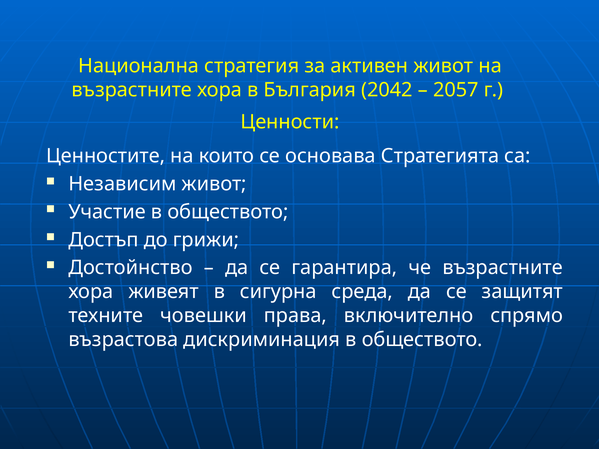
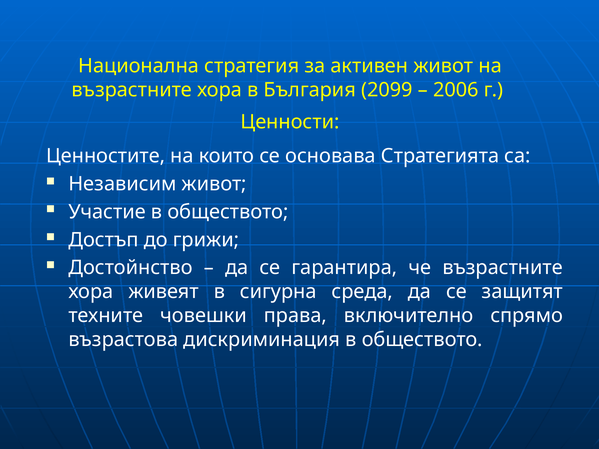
2042: 2042 -> 2099
2057: 2057 -> 2006
